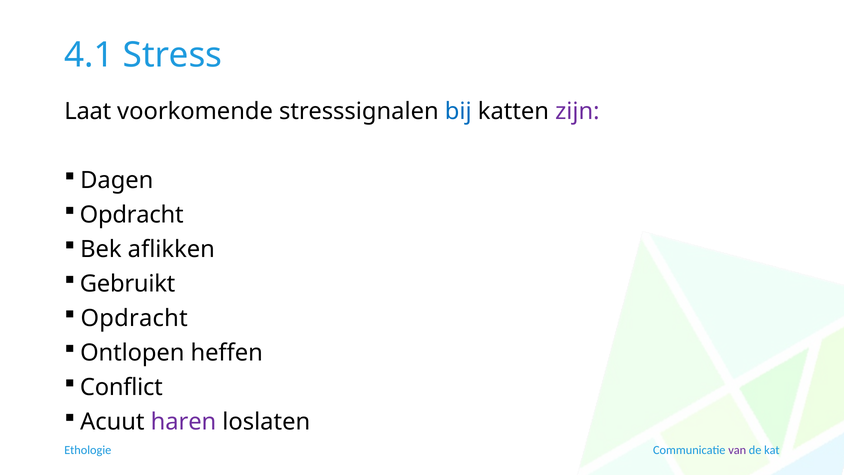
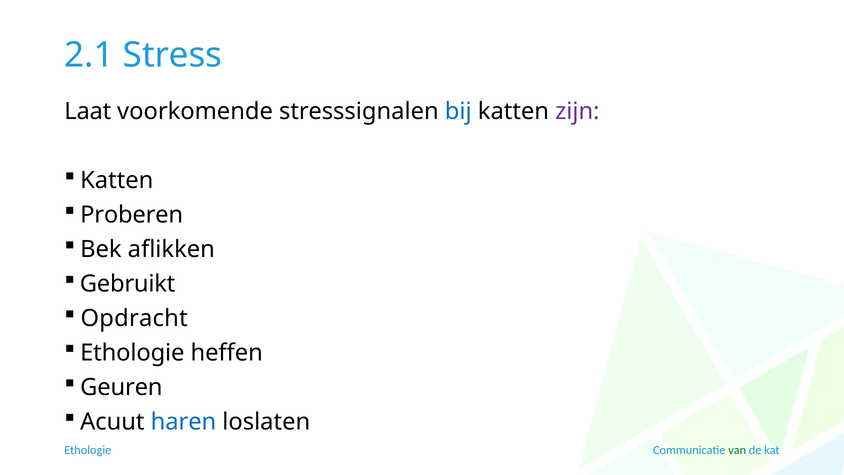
4.1: 4.1 -> 2.1
Dagen at (117, 180): Dagen -> Katten
Opdracht at (132, 215): Opdracht -> Proberen
Ontlopen at (132, 353): Ontlopen -> Ethologie
Conflict: Conflict -> Geuren
haren colour: purple -> blue
van colour: purple -> green
